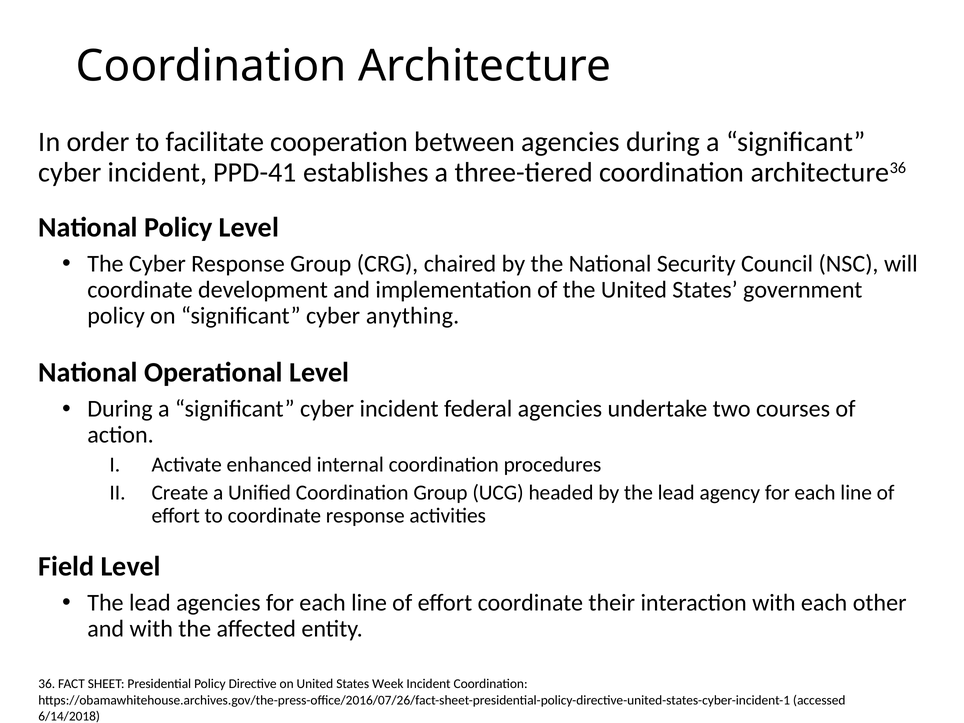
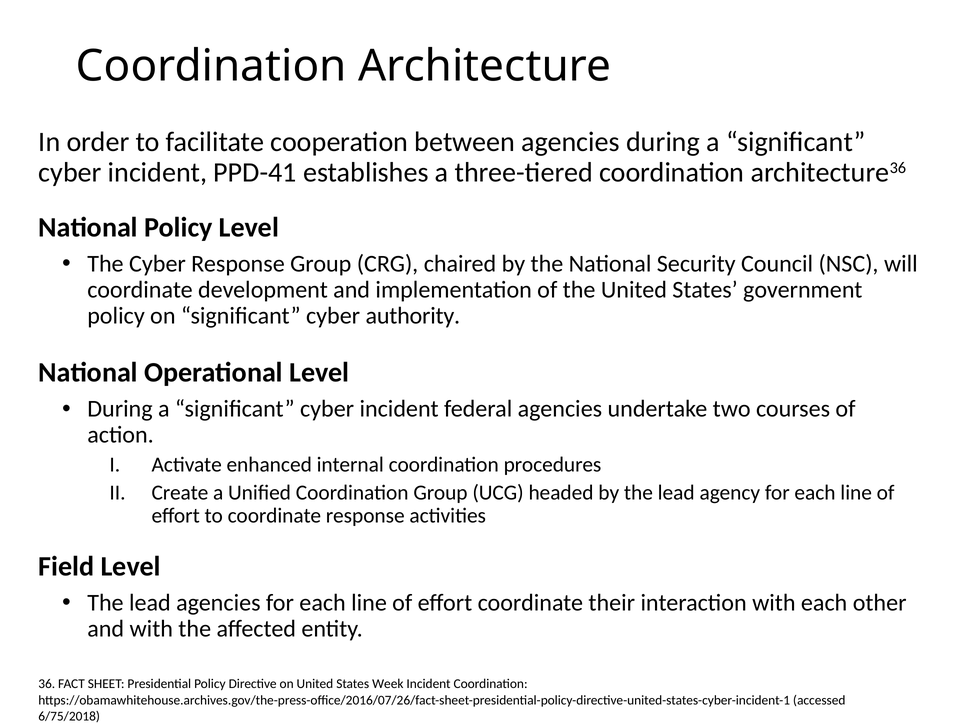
anything: anything -> authority
6/14/2018: 6/14/2018 -> 6/75/2018
